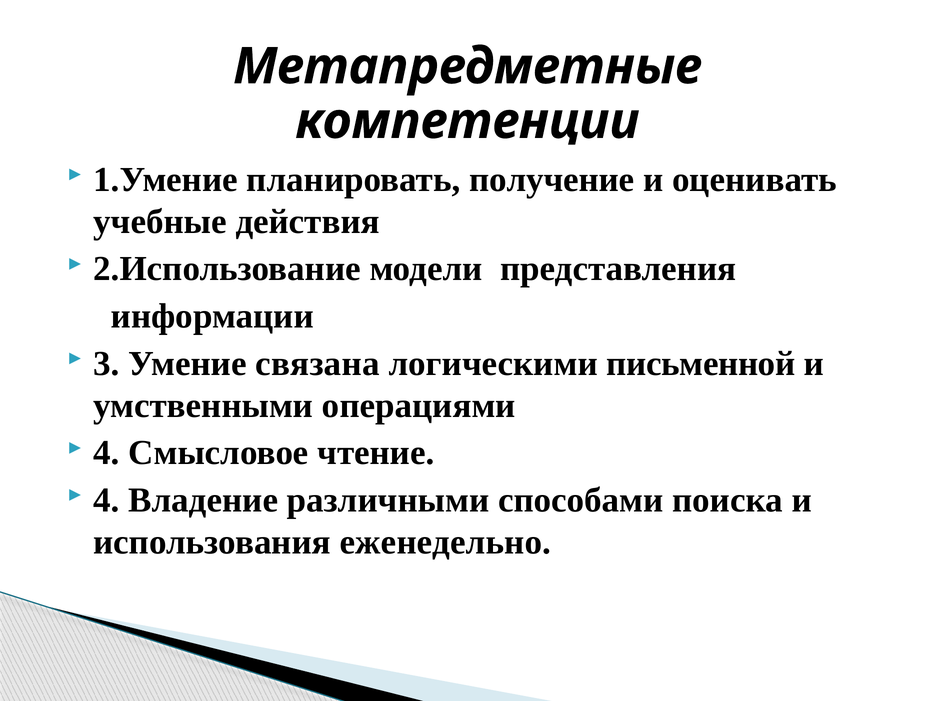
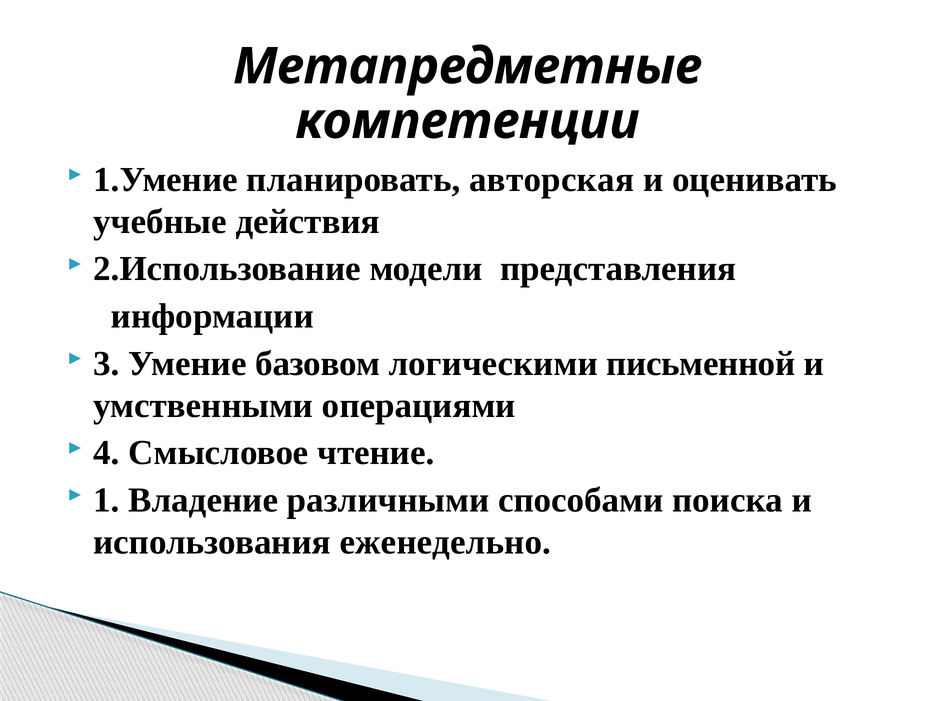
получение: получение -> авторская
связана: связана -> базовом
4 at (106, 500): 4 -> 1
